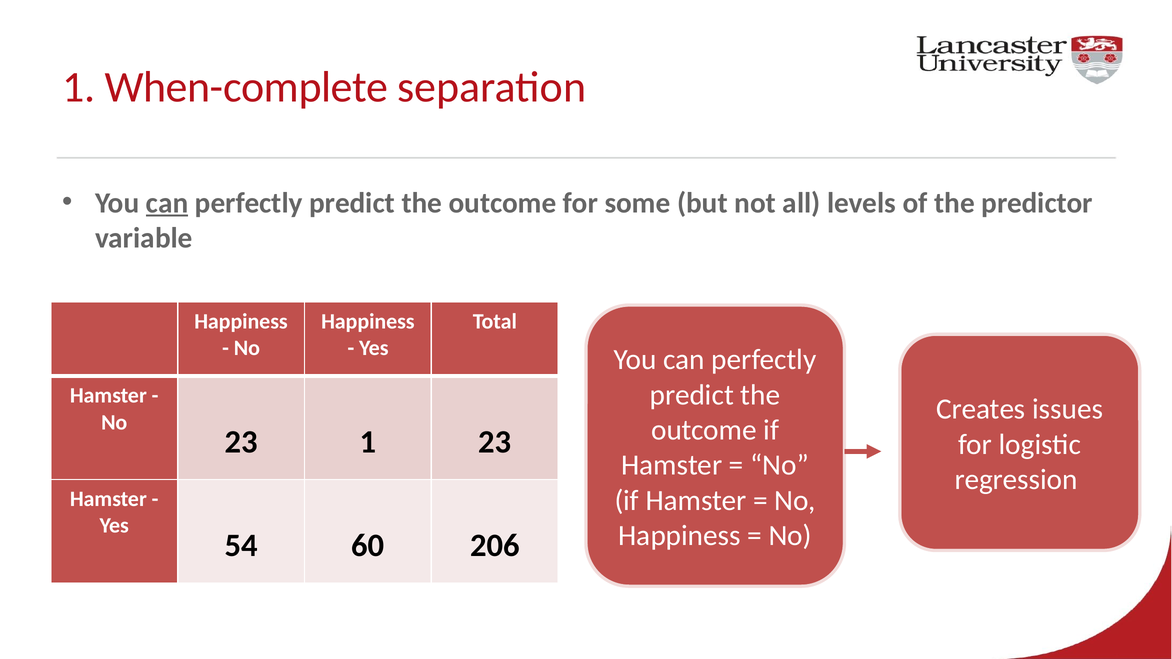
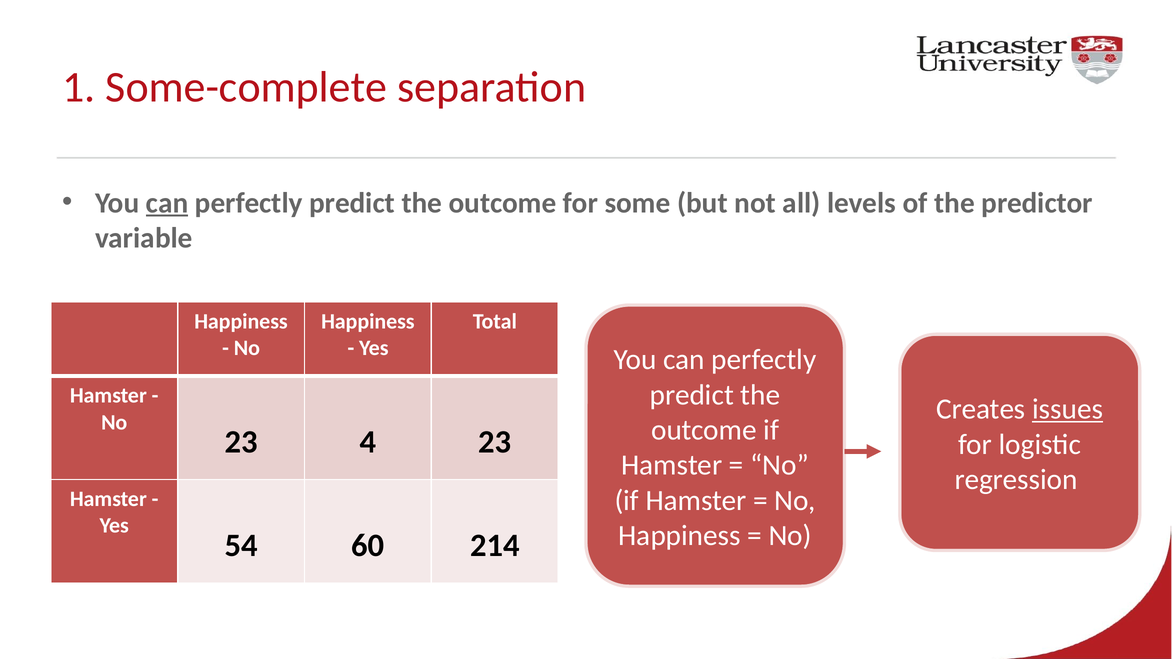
When-complete: When-complete -> Some-complete
issues underline: none -> present
23 1: 1 -> 4
206: 206 -> 214
